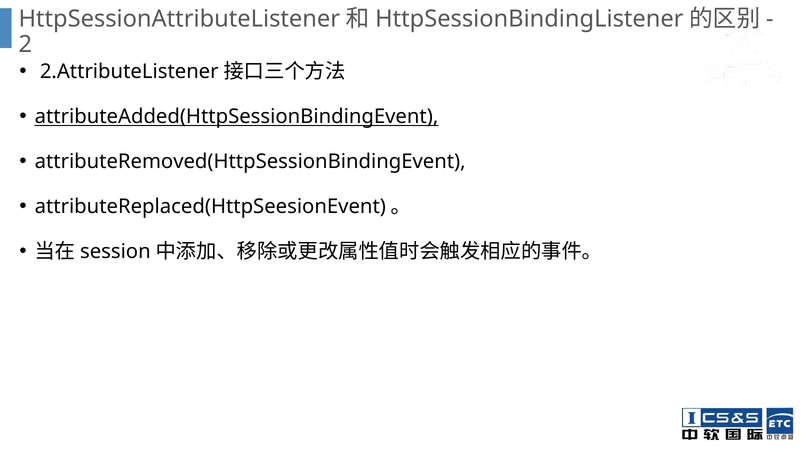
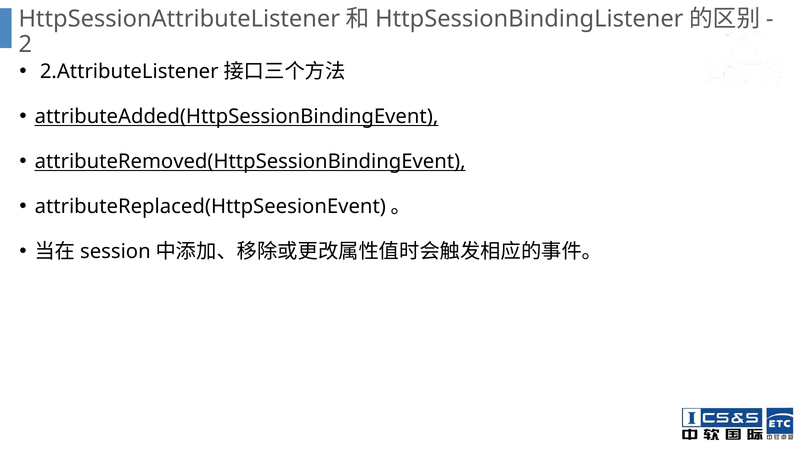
attributeRemoved(HttpSessionBindingEvent underline: none -> present
